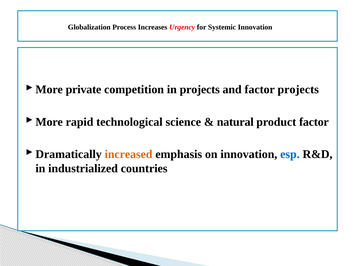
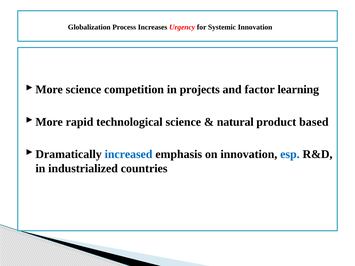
private at (84, 90): private -> science
factor projects: projects -> learning
product factor: factor -> based
increased colour: orange -> blue
